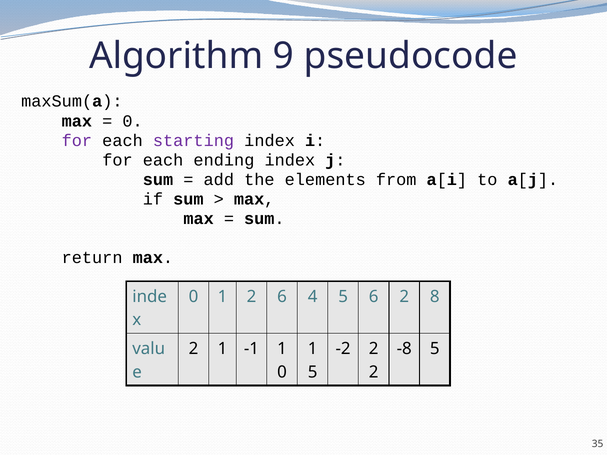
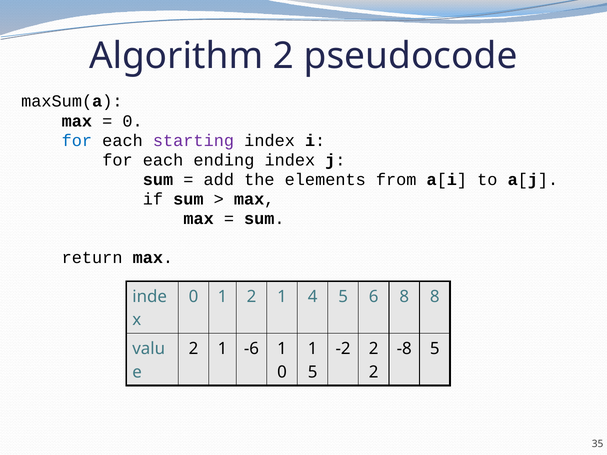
Algorithm 9: 9 -> 2
for at (77, 141) colour: purple -> blue
1 2 6: 6 -> 1
6 2: 2 -> 8
-1: -1 -> -6
